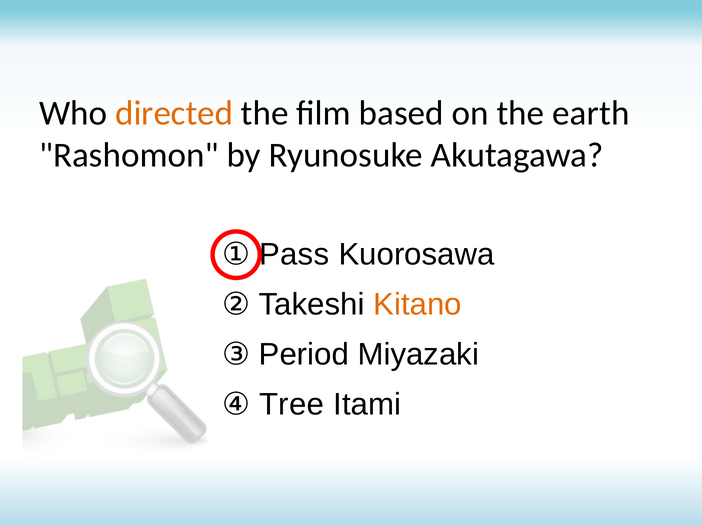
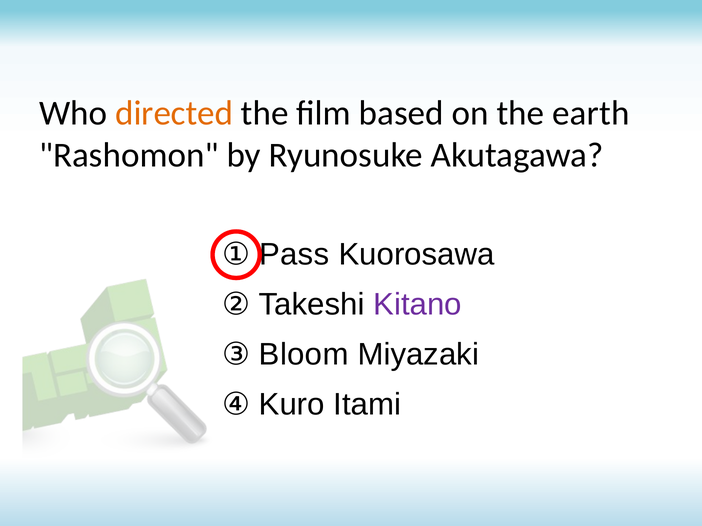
Kitano colour: orange -> purple
Period: Period -> Bloom
Tree: Tree -> Kuro
